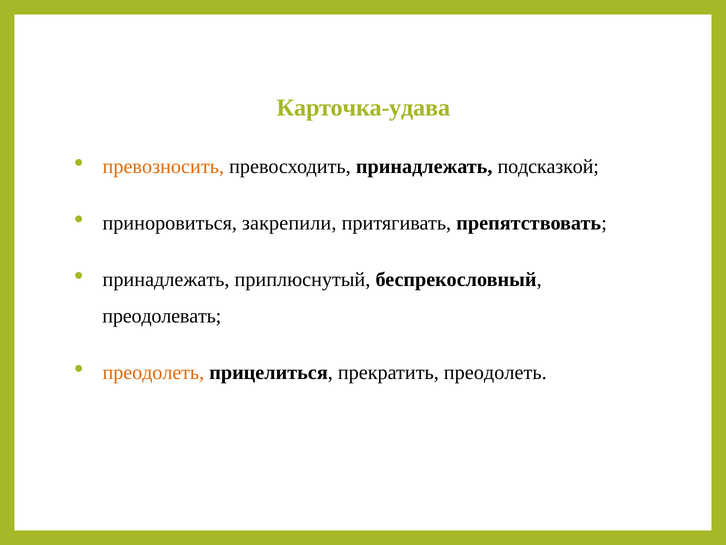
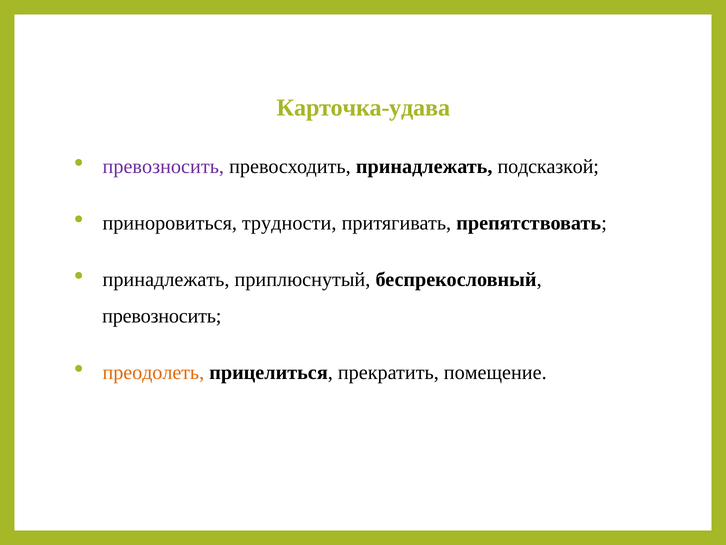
превозносить at (163, 166) colour: orange -> purple
закрепили: закрепили -> трудности
преодолевать at (162, 316): преодолевать -> превозносить
прекратить преодолеть: преодолеть -> помещение
